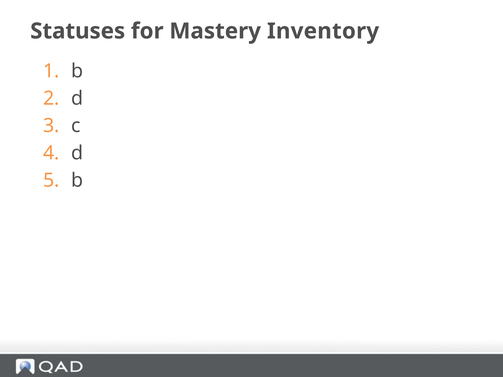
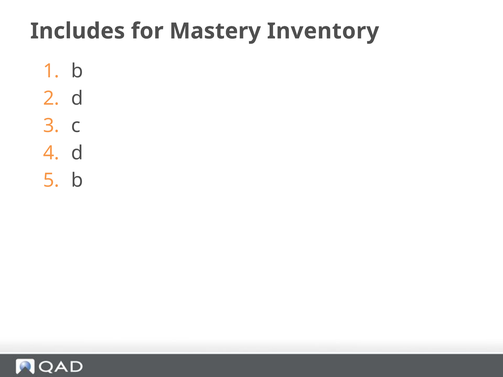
Statuses: Statuses -> Includes
